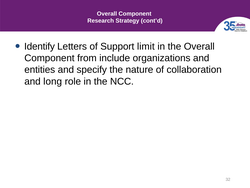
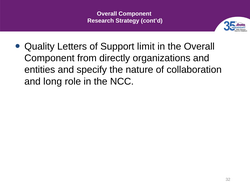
Identify: Identify -> Quality
include: include -> directly
